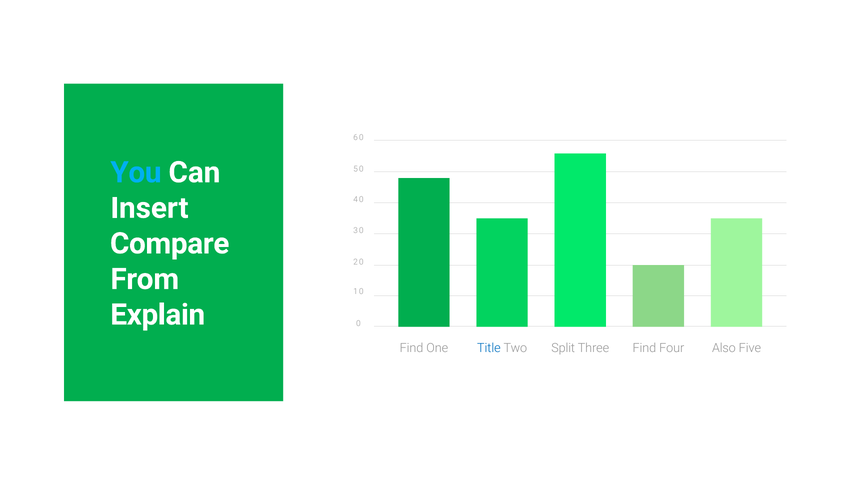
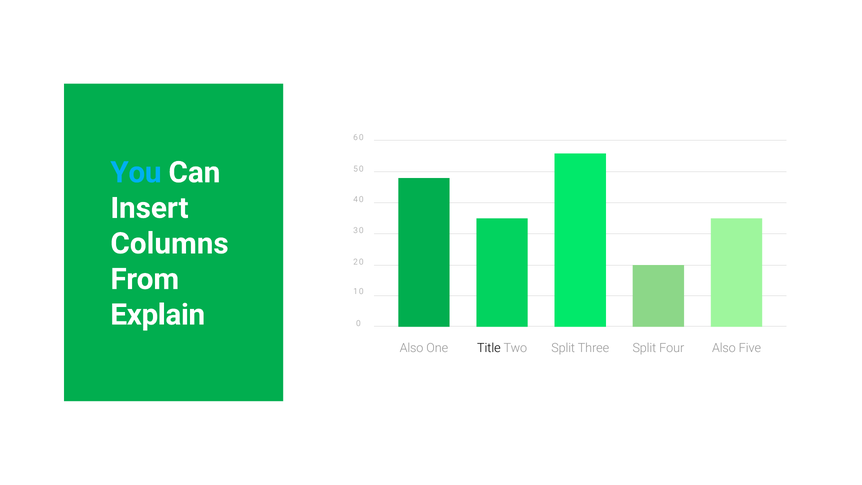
Compare: Compare -> Columns
Find at (411, 348): Find -> Also
Title colour: blue -> black
Three Find: Find -> Split
